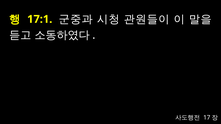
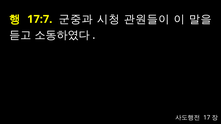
17:1: 17:1 -> 17:7
